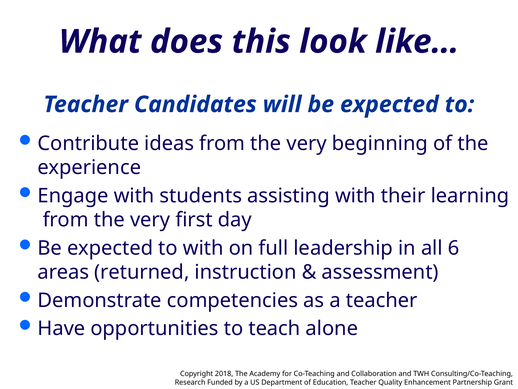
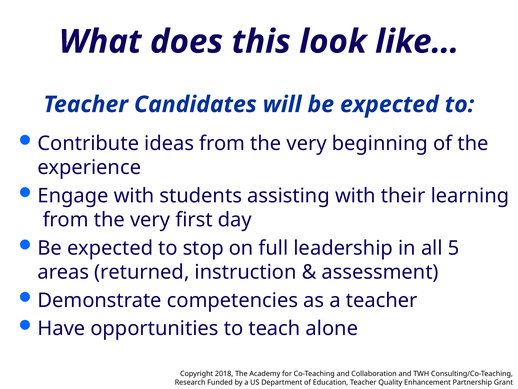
to with: with -> stop
6: 6 -> 5
